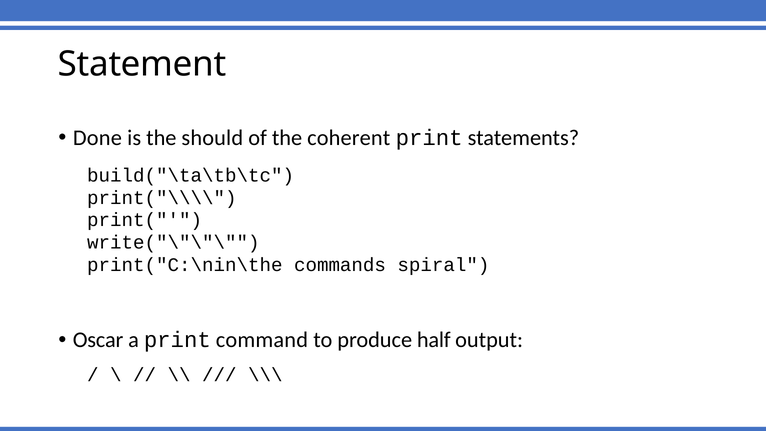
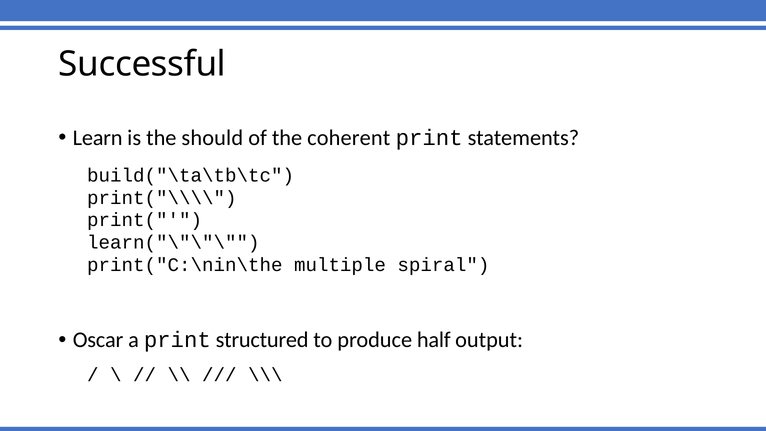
Statement: Statement -> Successful
Done: Done -> Learn
write("\"\"\: write("\"\"\ -> learn("\"\"\
commands: commands -> multiple
command: command -> structured
